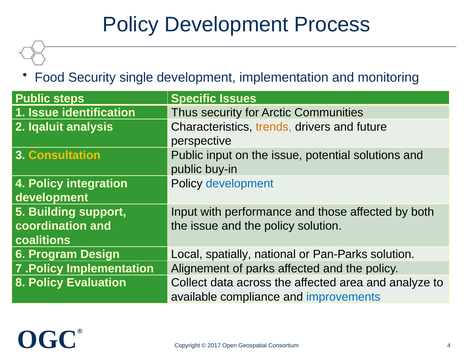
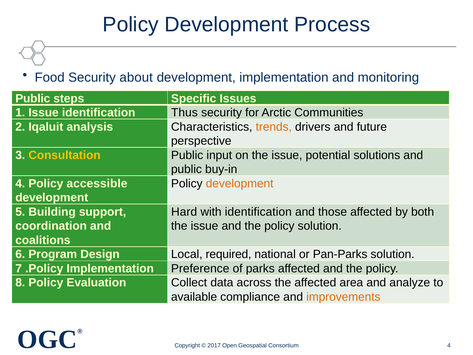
single: single -> about
integration: integration -> accessible
development at (240, 183) colour: blue -> orange
Input at (184, 212): Input -> Hard
with performance: performance -> identification
spatially: spatially -> required
Alignement: Alignement -> Preference
improvements colour: blue -> orange
